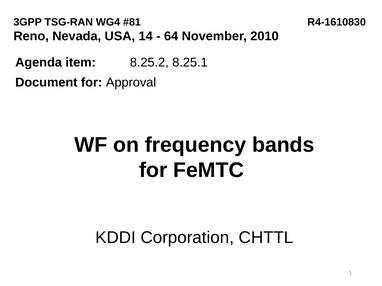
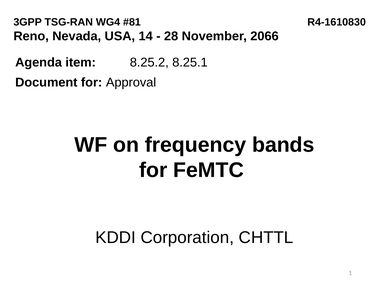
64: 64 -> 28
2010: 2010 -> 2066
